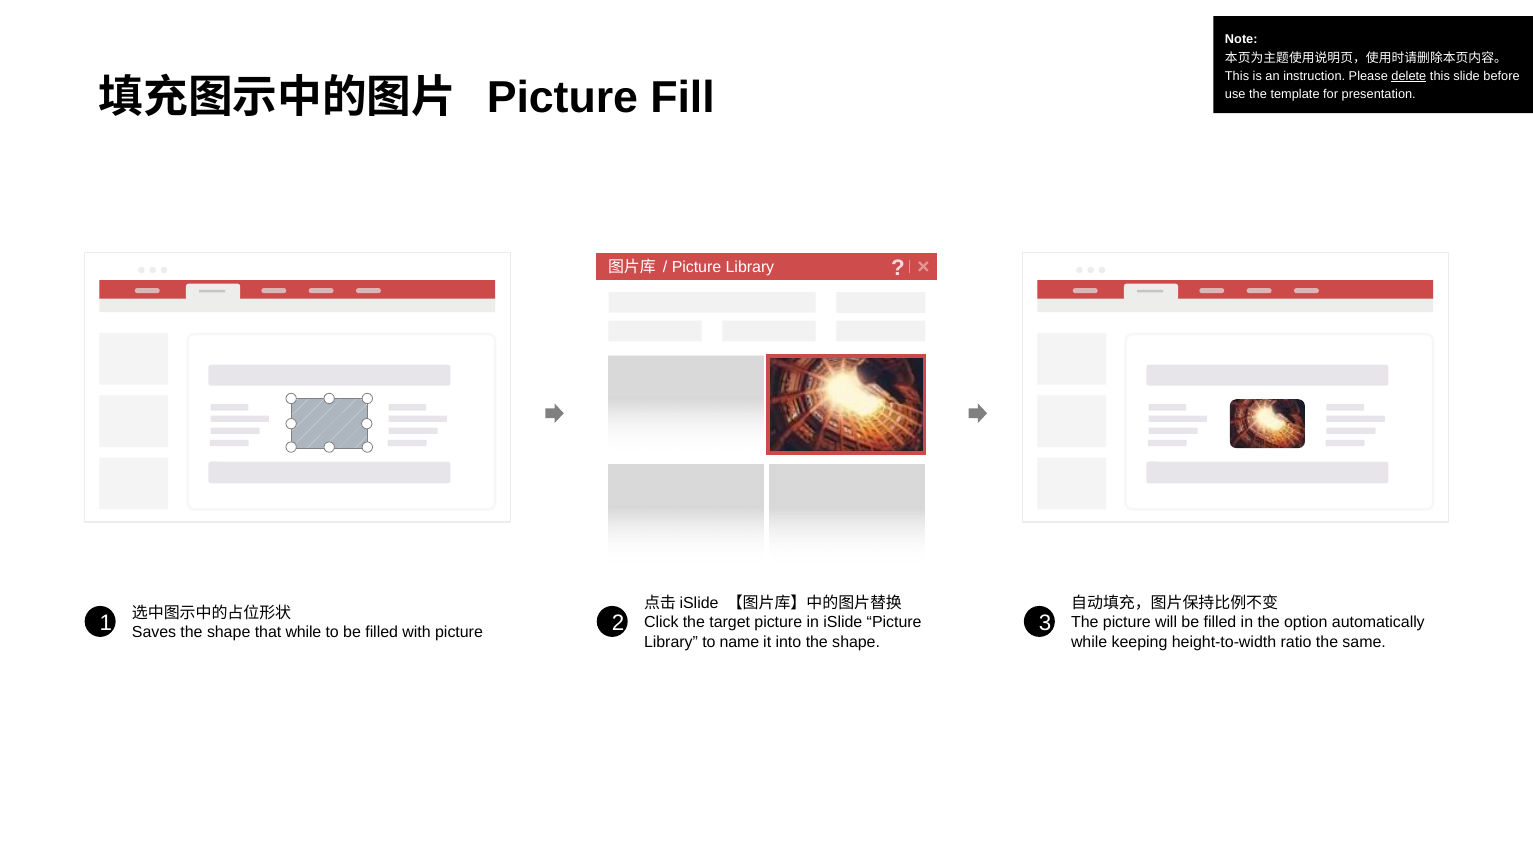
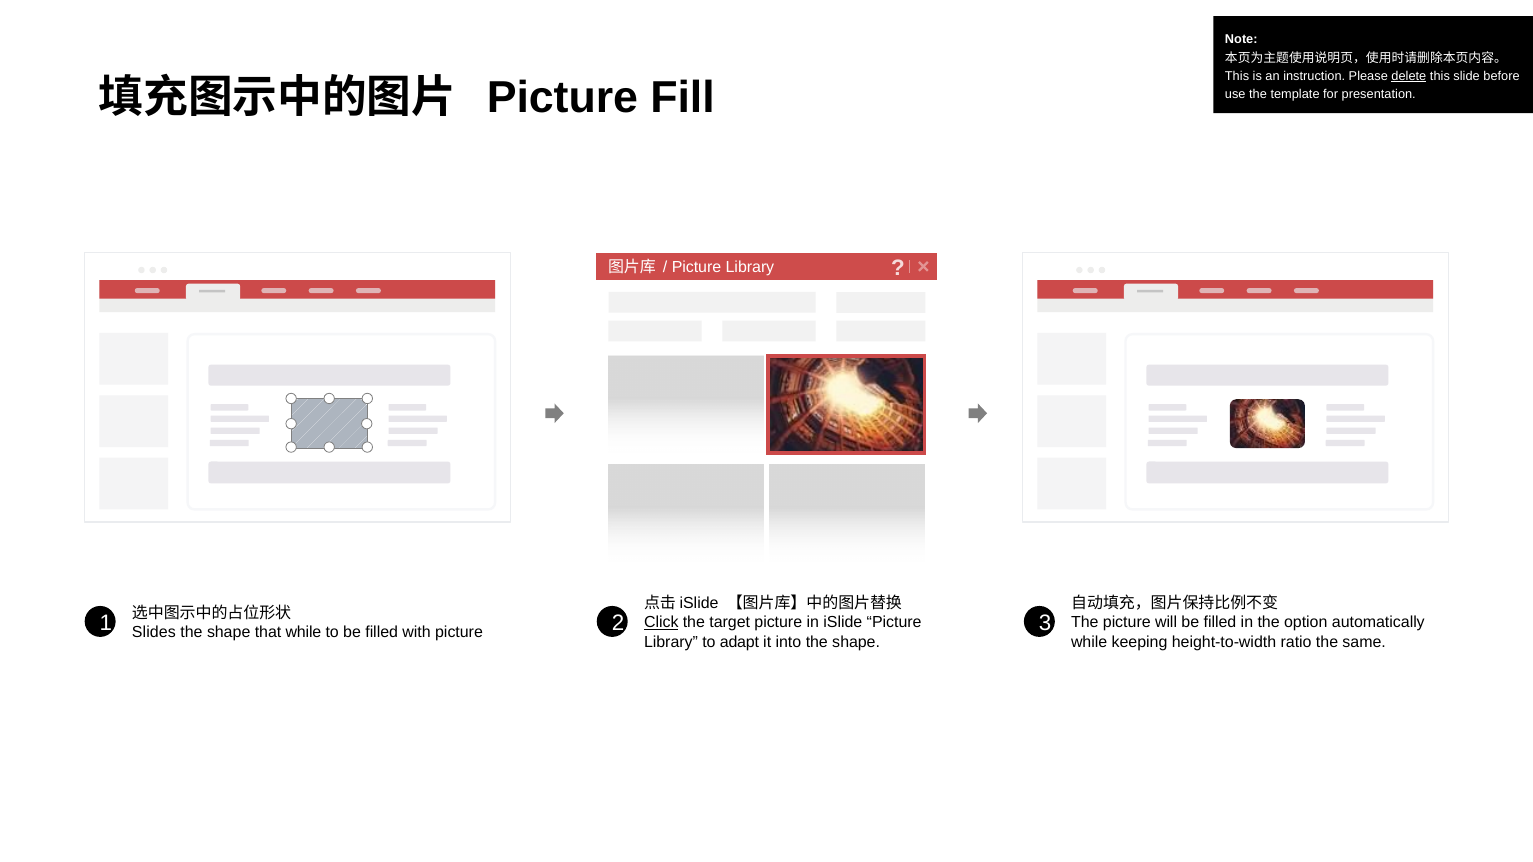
Click underline: none -> present
Saves: Saves -> Slides
name: name -> adapt
